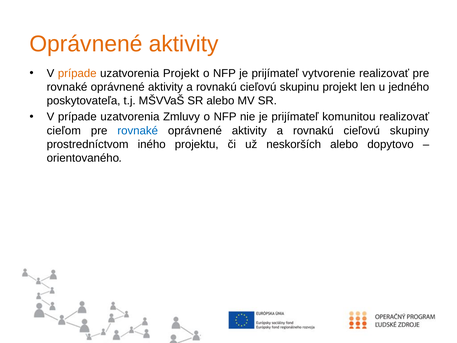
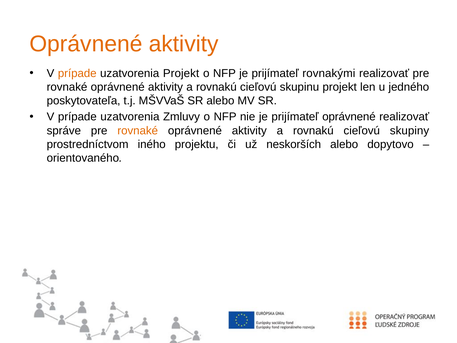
vytvorenie: vytvorenie -> rovnakými
prijímateľ komunitou: komunitou -> oprávnené
cieľom: cieľom -> správe
rovnaké at (138, 130) colour: blue -> orange
